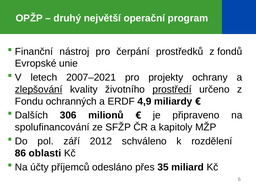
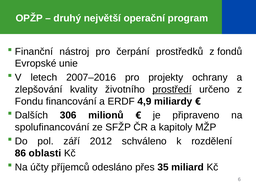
2007–2021: 2007–2021 -> 2007–2016
zlepšování underline: present -> none
ochranných: ochranných -> financování
